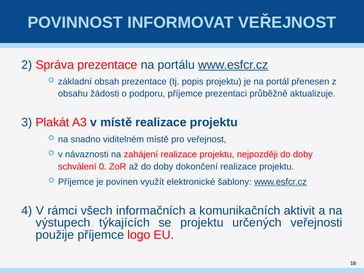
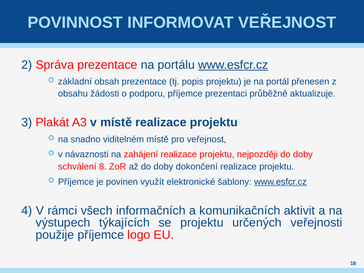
0: 0 -> 8
